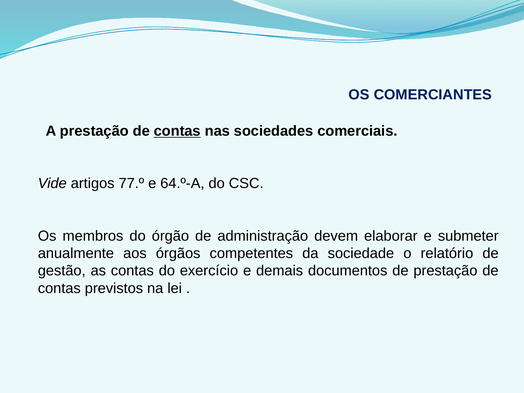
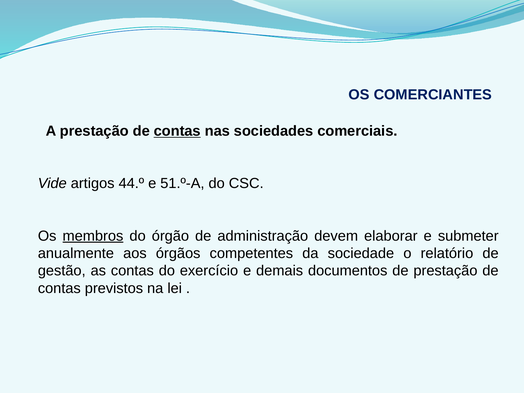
77.º: 77.º -> 44.º
64.º-A: 64.º-A -> 51.º-A
membros underline: none -> present
